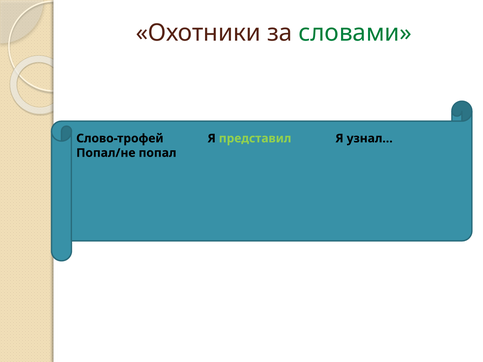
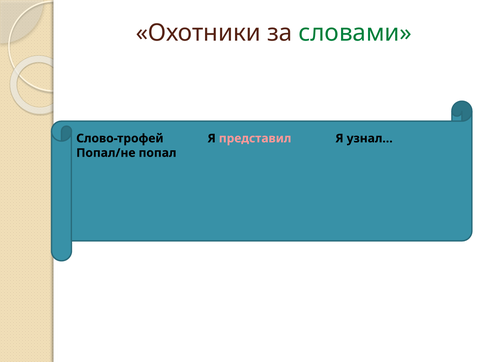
представил colour: light green -> pink
